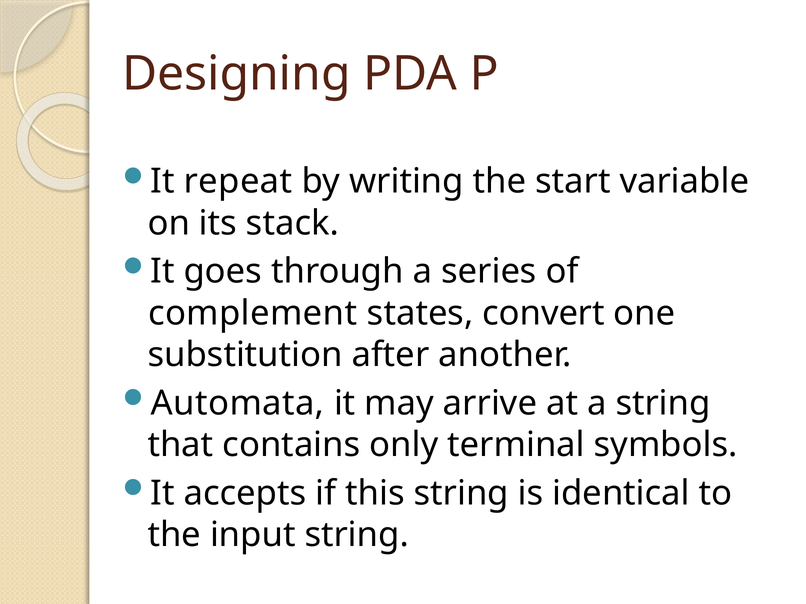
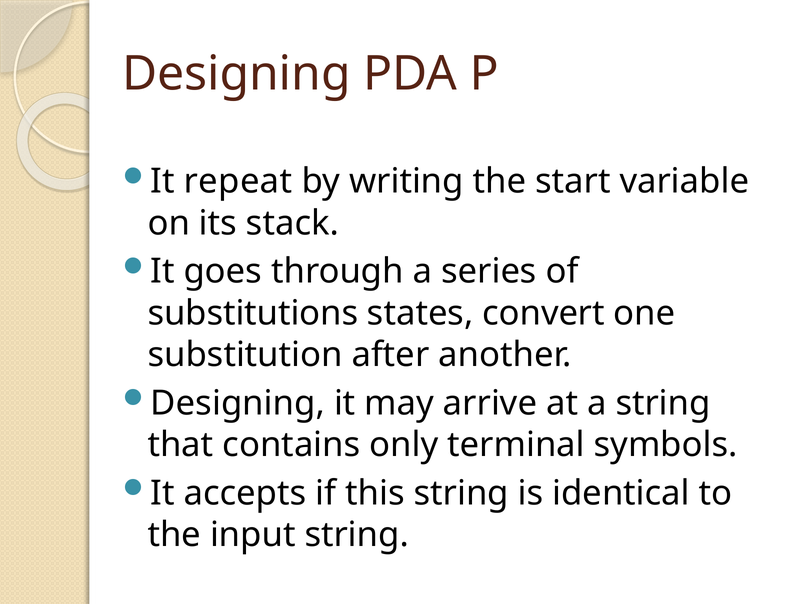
complement: complement -> substitutions
Automata at (238, 403): Automata -> Designing
